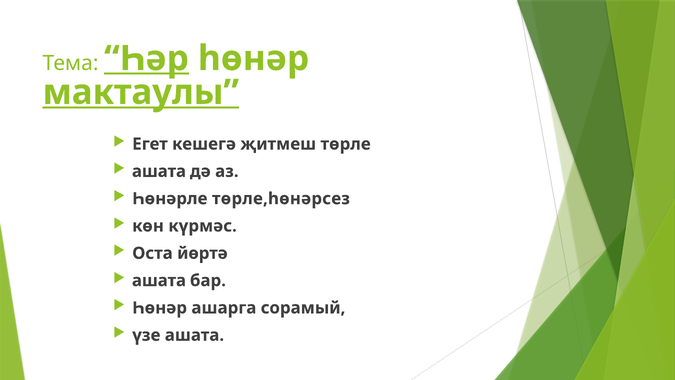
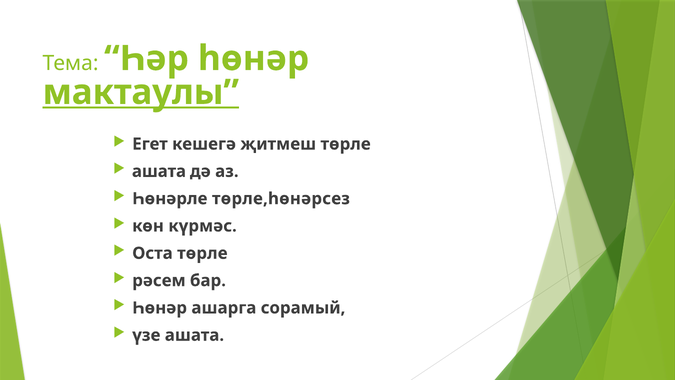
Һәр underline: present -> none
Оста йөртә: йөртә -> төрле
ашата at (159, 280): ашата -> рәсем
